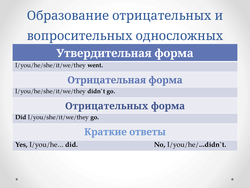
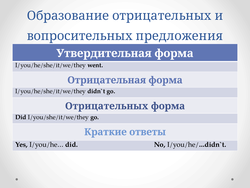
односложных: односложных -> предложения
